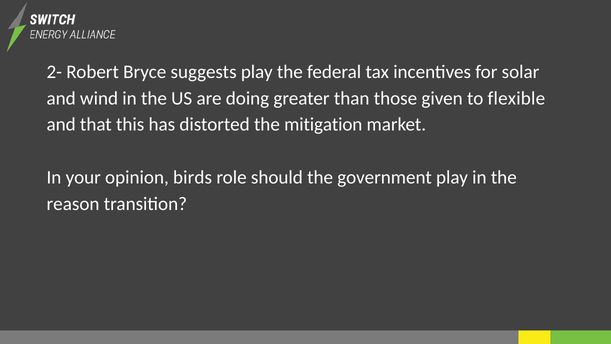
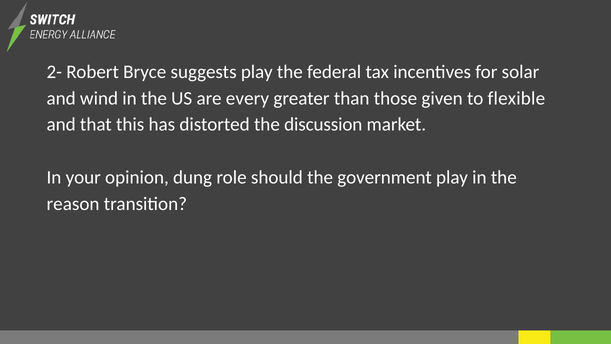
doing: doing -> every
mitigation: mitigation -> discussion
birds: birds -> dung
